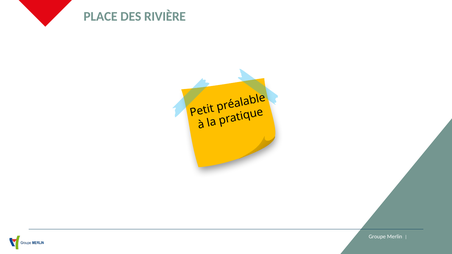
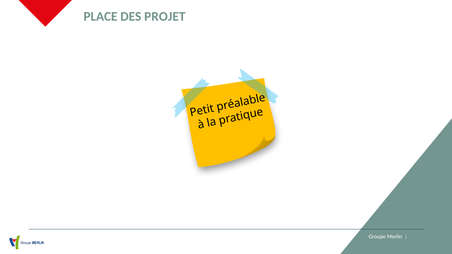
RIVIÈRE: RIVIÈRE -> PROJET
